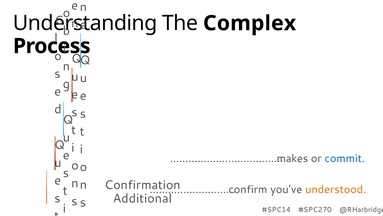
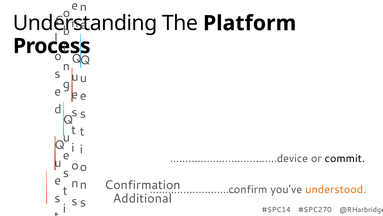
Complex: Complex -> Platform
makes: makes -> device
commit colour: blue -> black
